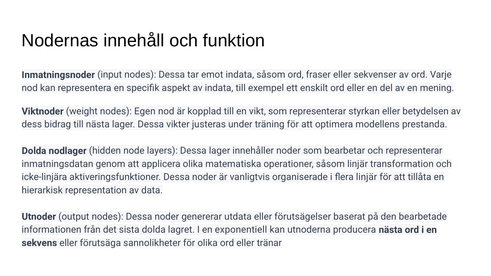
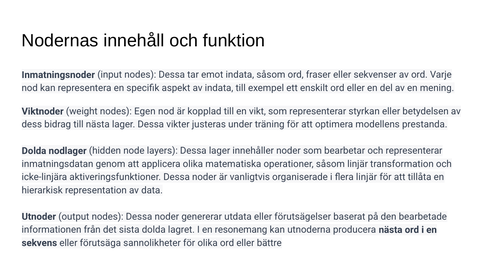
exponentiell: exponentiell -> resonemang
tränar: tränar -> bättre
